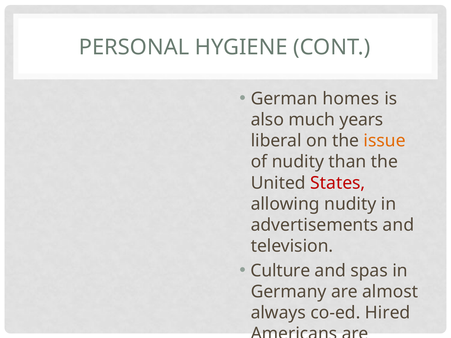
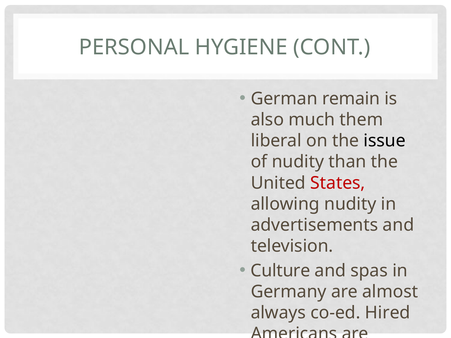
German homes: homes -> remain
years: years -> them
issue colour: orange -> black
